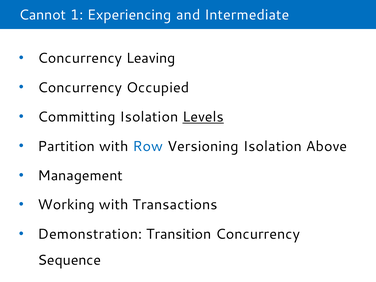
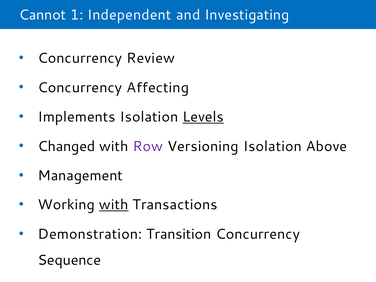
Experiencing: Experiencing -> Independent
Intermediate: Intermediate -> Investigating
Leaving: Leaving -> Review
Occupied: Occupied -> Affecting
Committing: Committing -> Implements
Partition: Partition -> Changed
Row colour: blue -> purple
with at (114, 205) underline: none -> present
